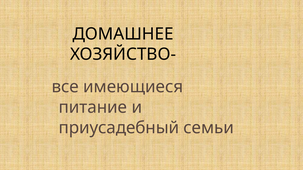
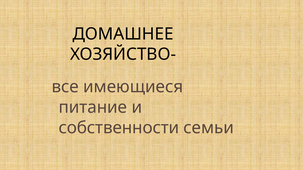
приусадебный: приусадебный -> собственности
